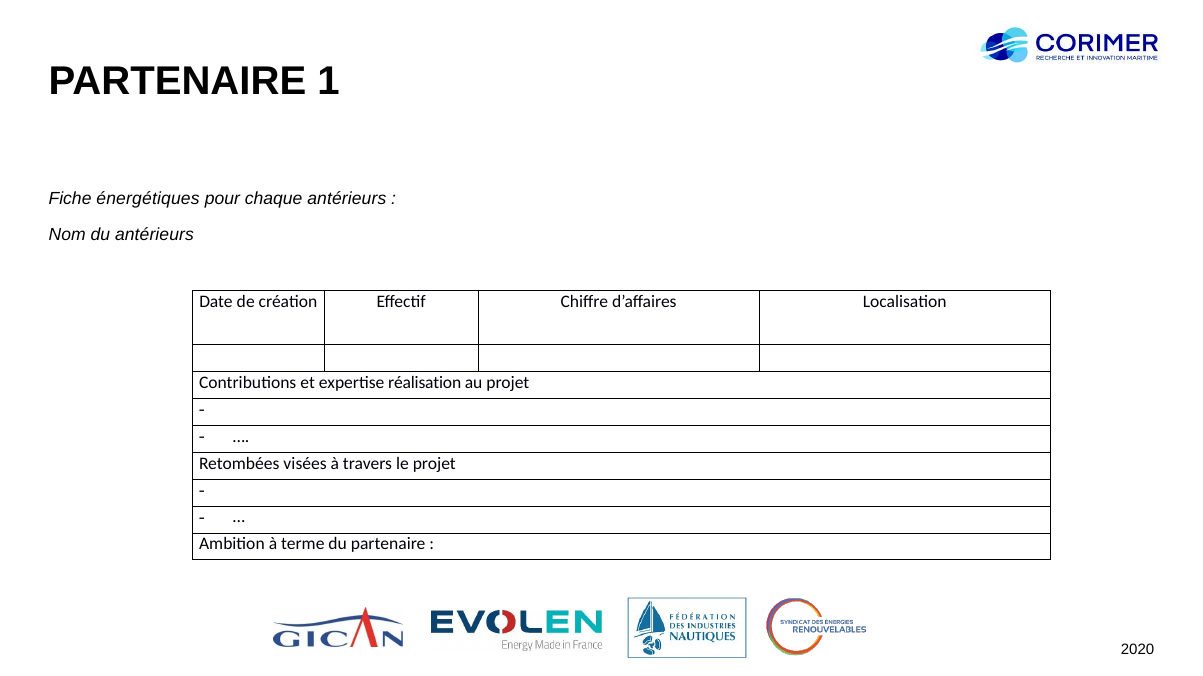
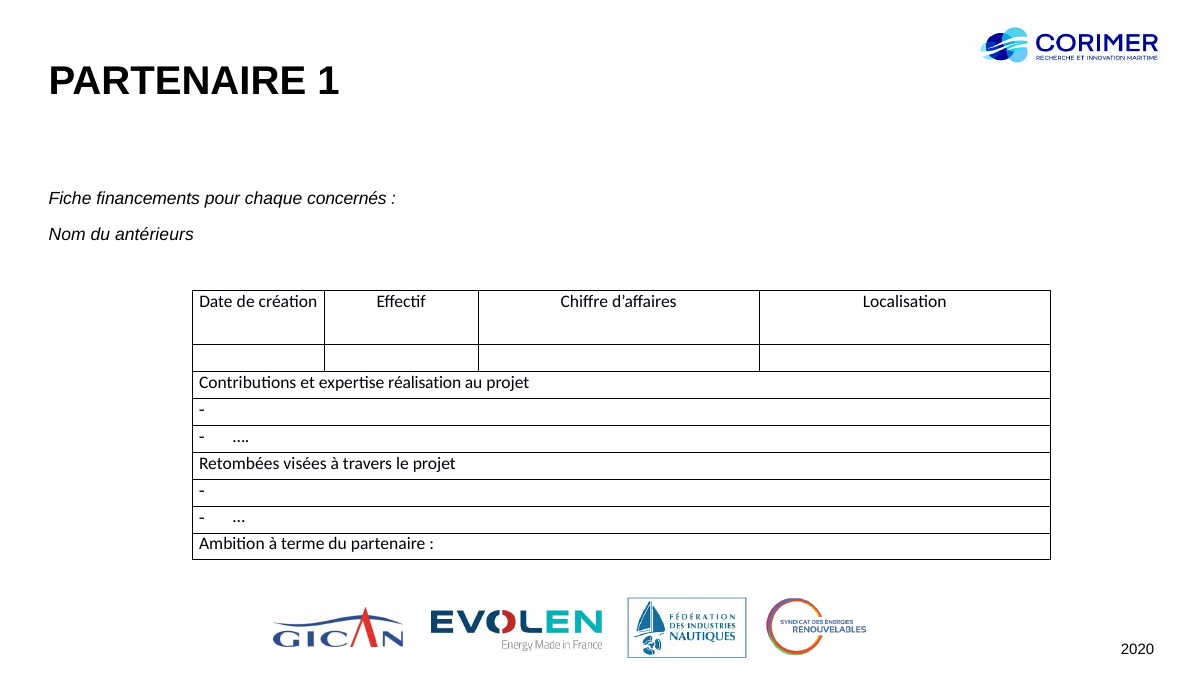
énergétiques: énergétiques -> financements
chaque antérieurs: antérieurs -> concernés
